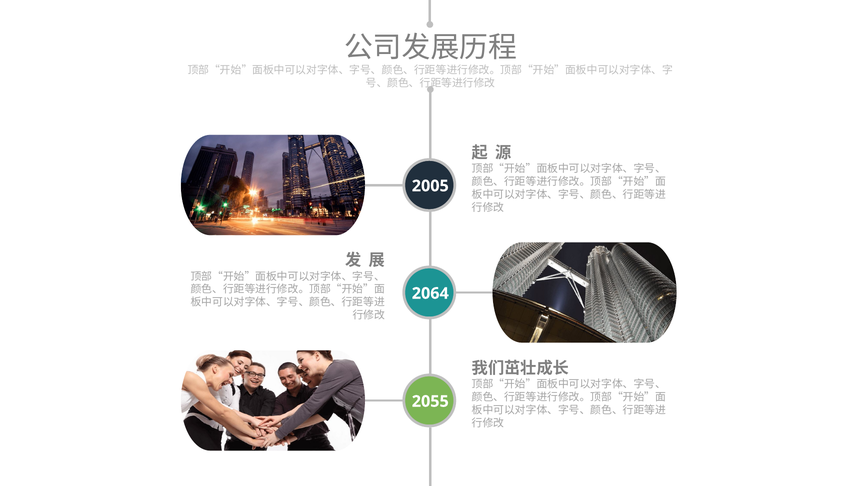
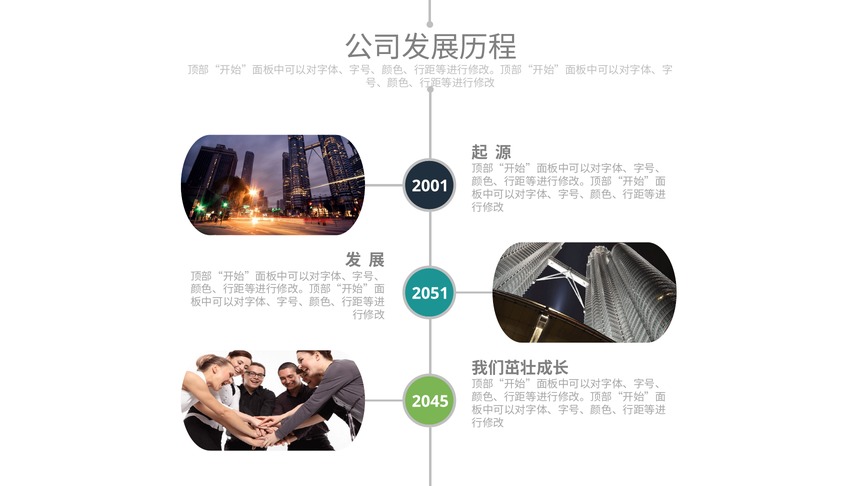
2005: 2005 -> 2001
2064: 2064 -> 2051
2055: 2055 -> 2045
